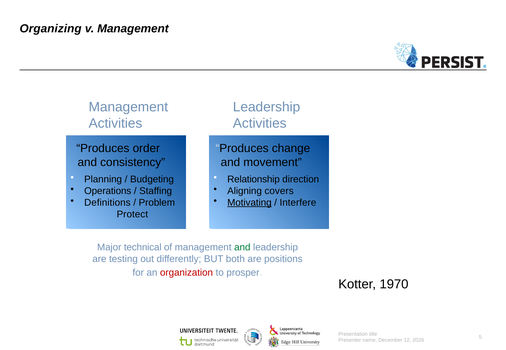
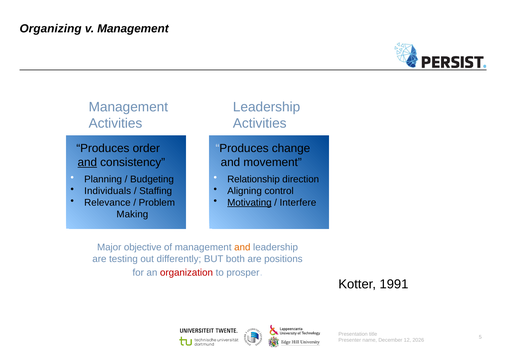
and at (87, 163) underline: none -> present
Operations: Operations -> Individuals
covers: covers -> control
Definitions: Definitions -> Relevance
Protect: Protect -> Making
technical: technical -> objective
and at (242, 248) colour: green -> orange
1970: 1970 -> 1991
